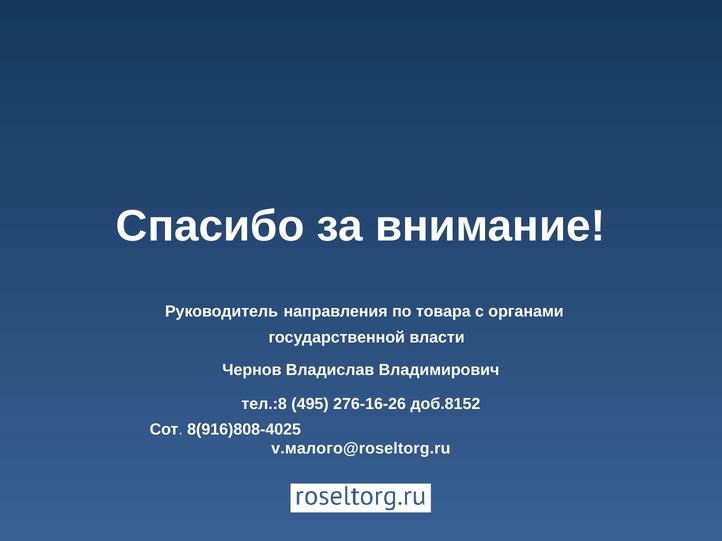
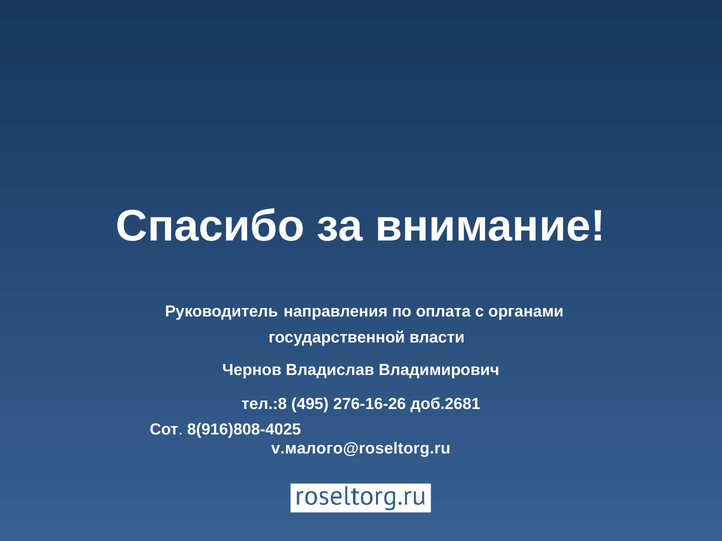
товара: товара -> оплата
доб.8152: доб.8152 -> доб.2681
